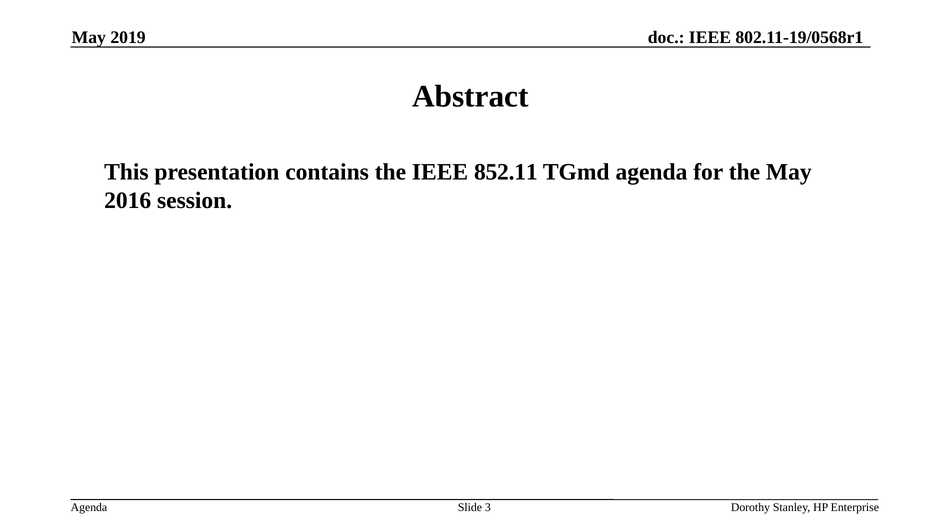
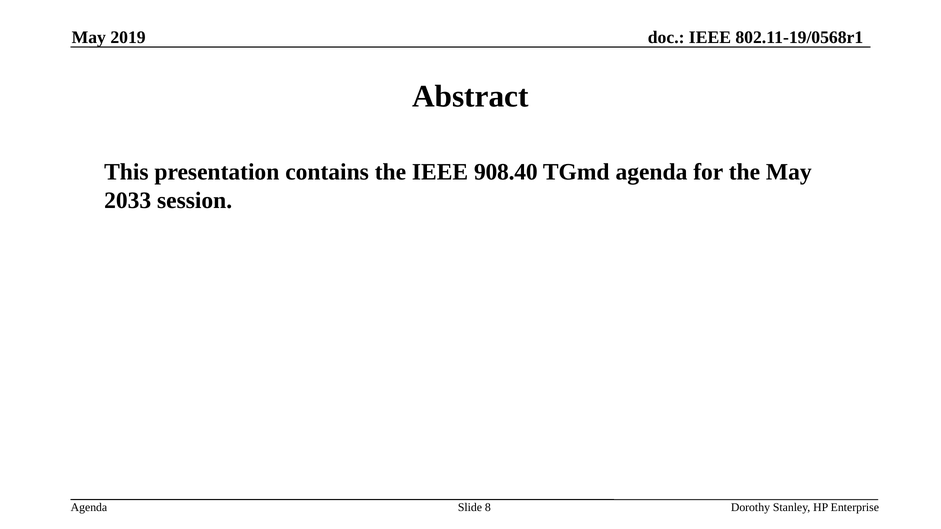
852.11: 852.11 -> 908.40
2016: 2016 -> 2033
3: 3 -> 8
